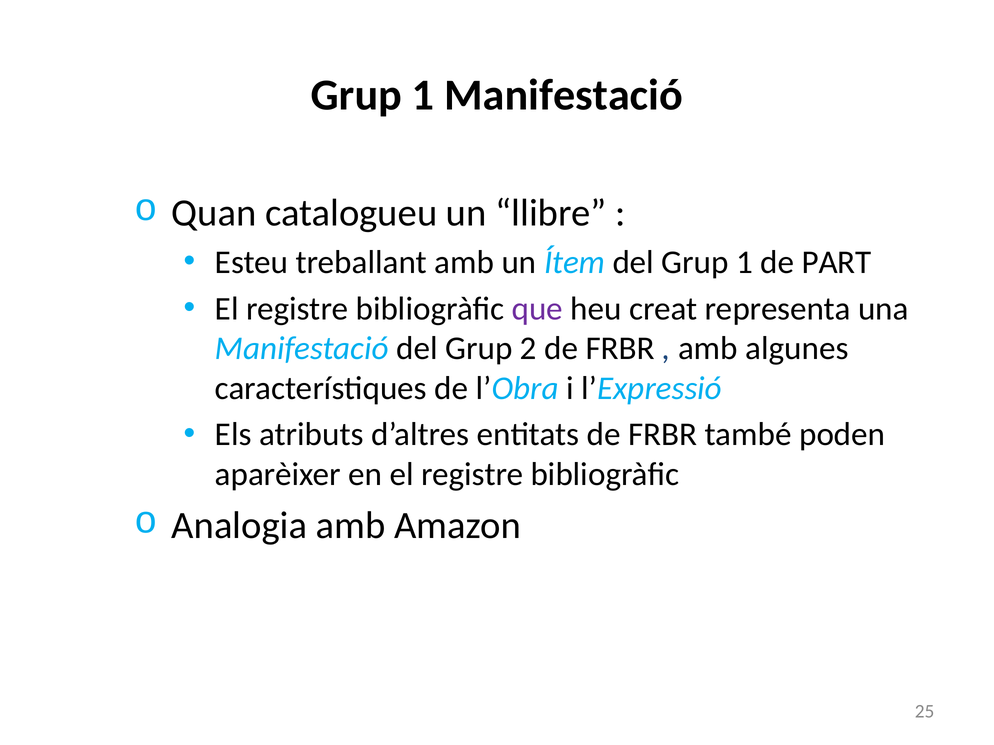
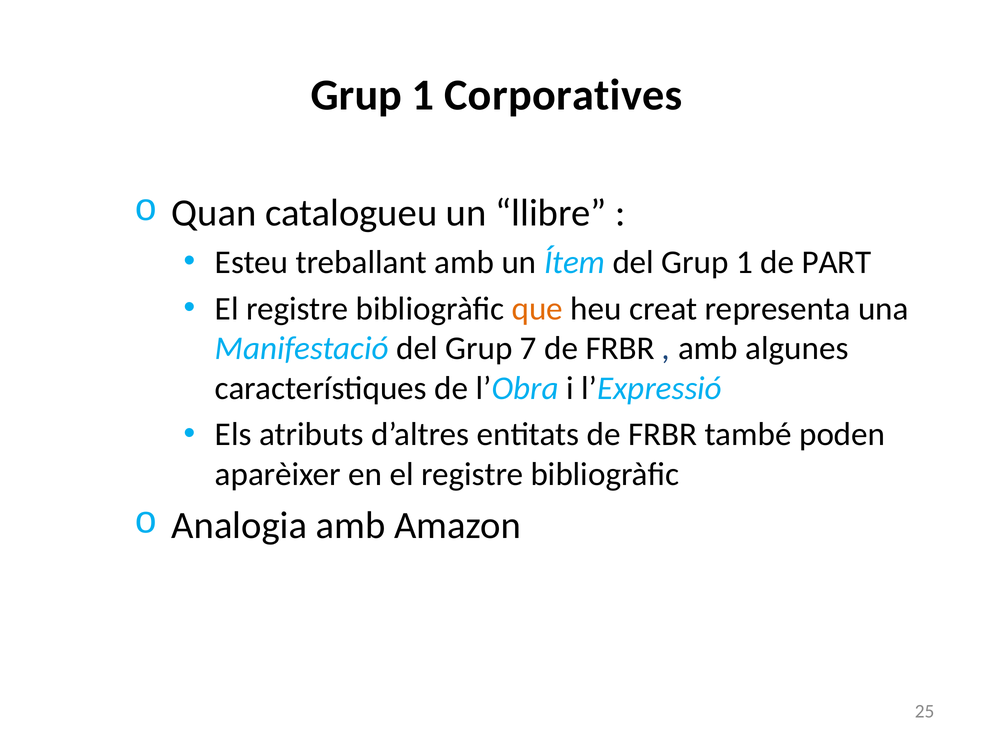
1 Manifestació: Manifestació -> Corporatives
que colour: purple -> orange
2: 2 -> 7
